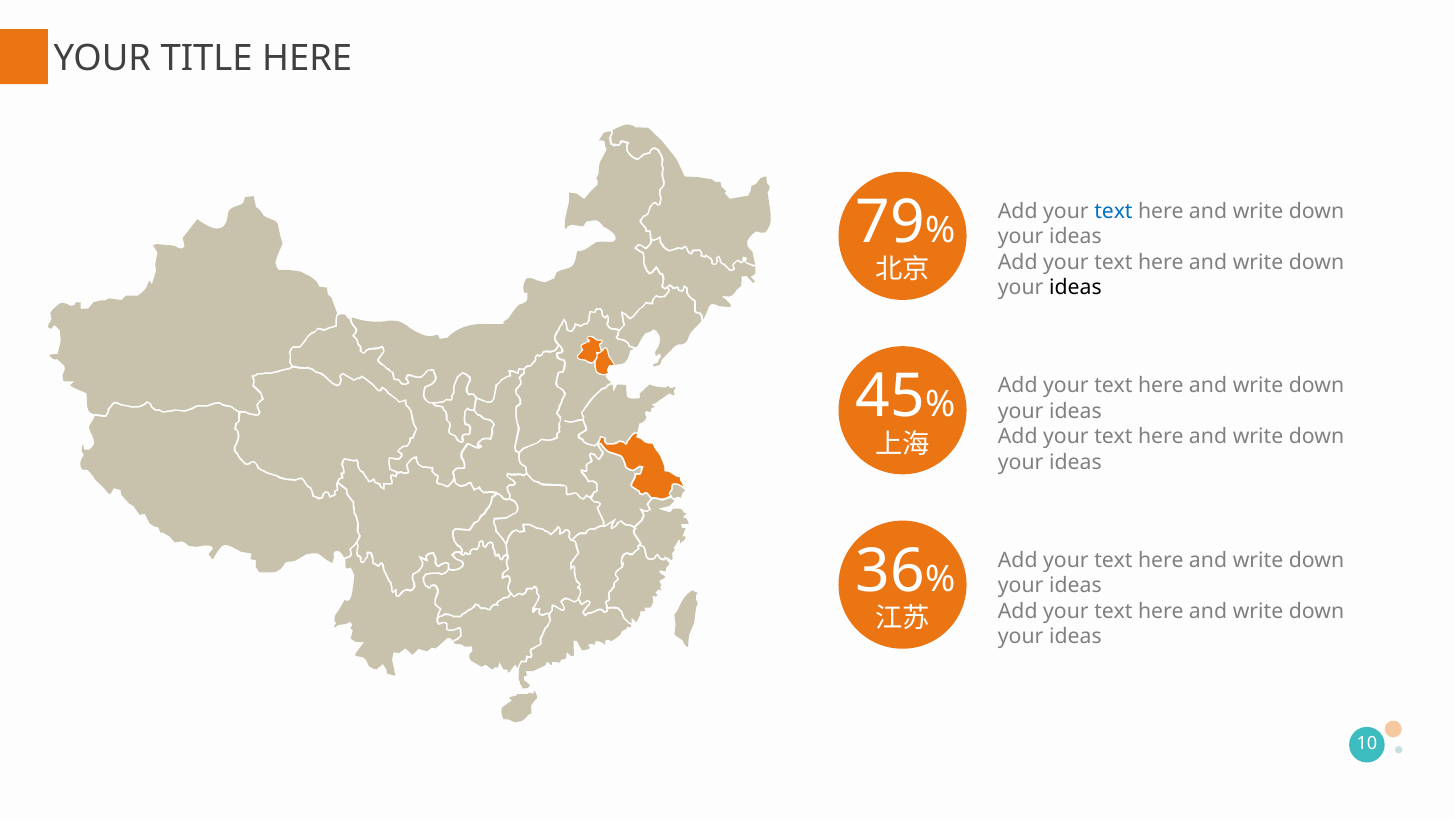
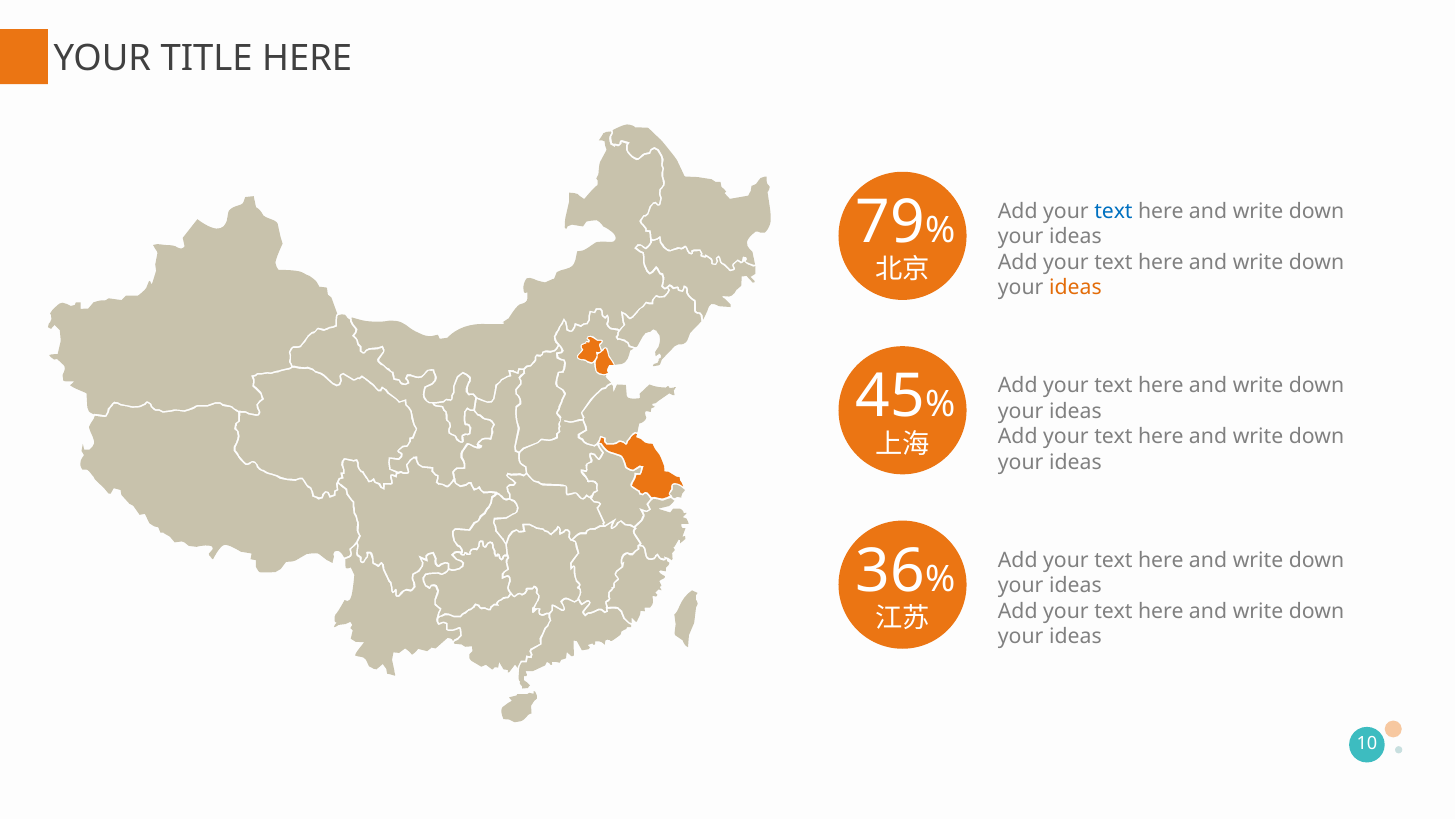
ideas at (1075, 288) colour: black -> orange
